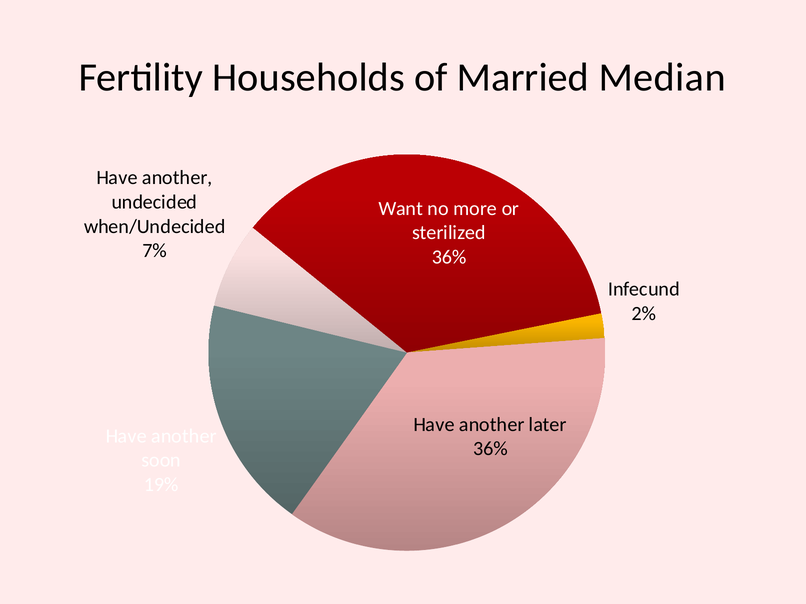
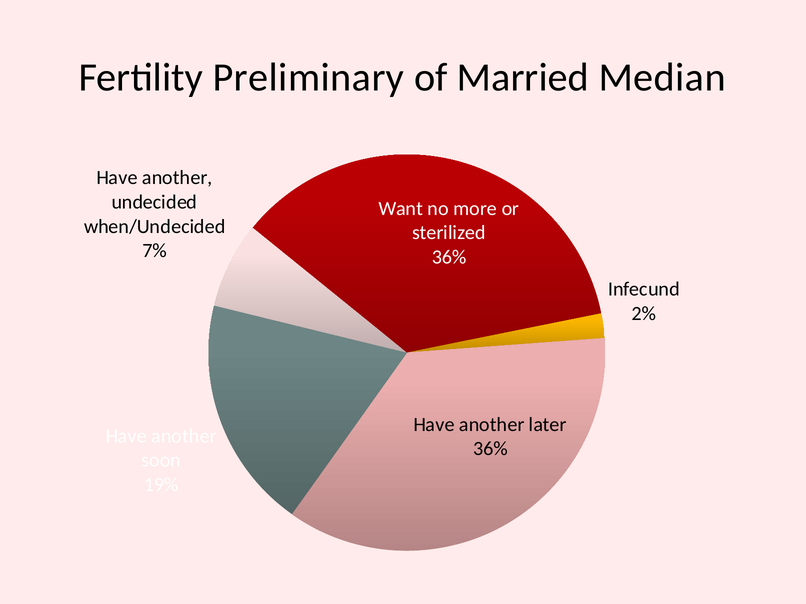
Households: Households -> Preliminary
